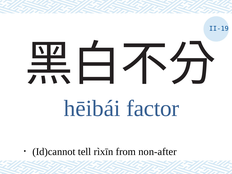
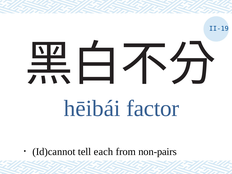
rìxīn: rìxīn -> each
non-after: non-after -> non-pairs
